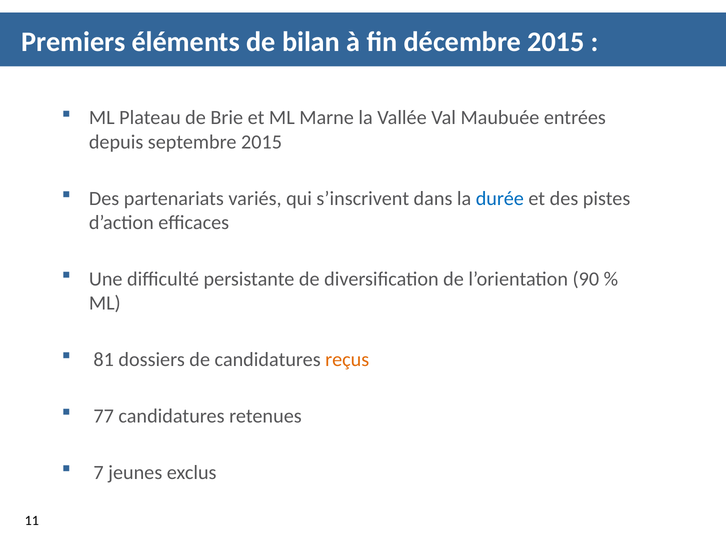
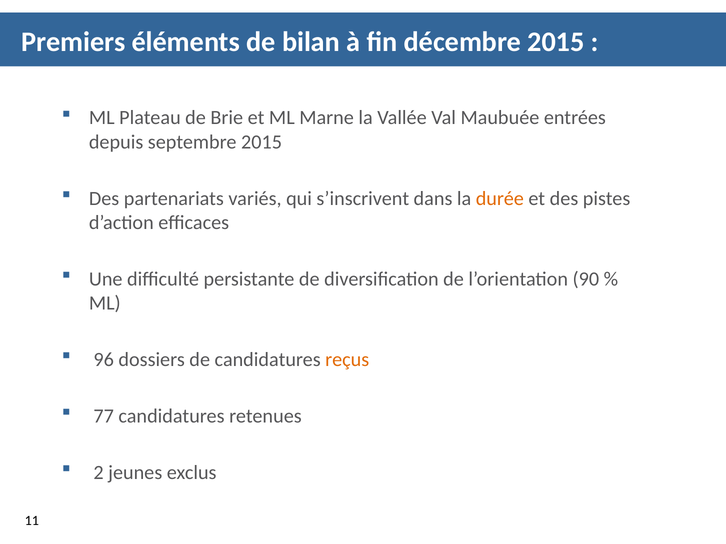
durée colour: blue -> orange
81: 81 -> 96
7: 7 -> 2
